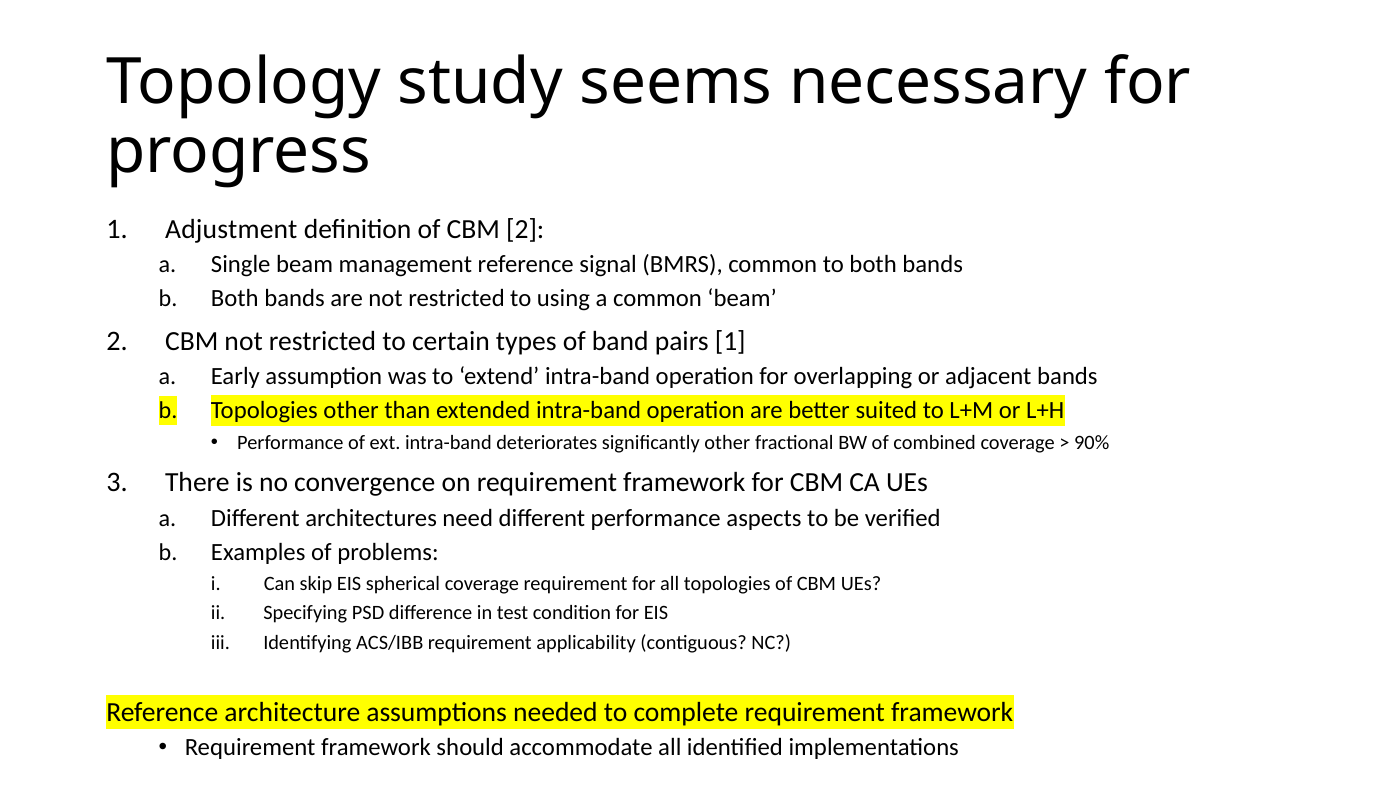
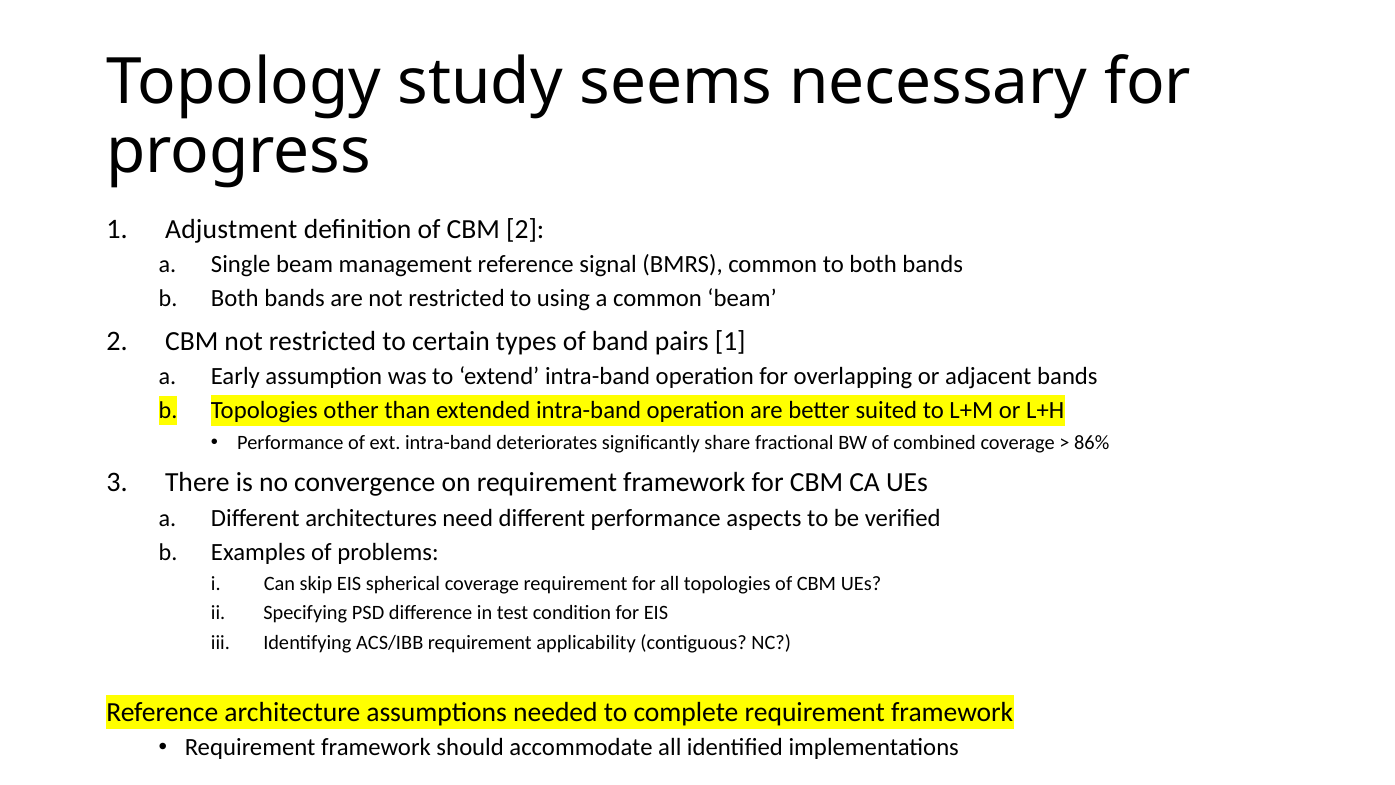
significantly other: other -> share
90%: 90% -> 86%
